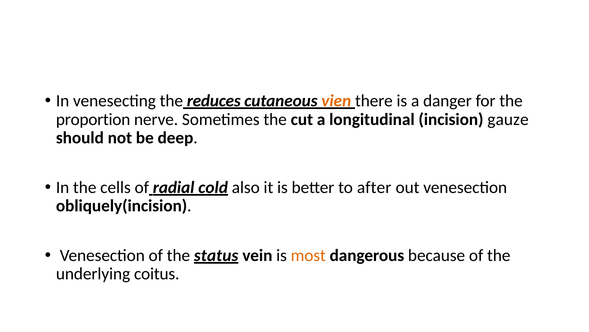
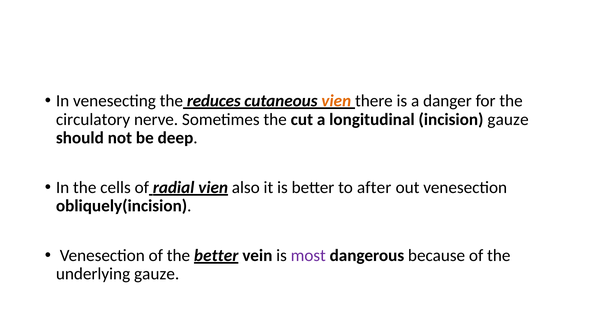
proportion: proportion -> circulatory
radial cold: cold -> vien
the status: status -> better
most colour: orange -> purple
underlying coitus: coitus -> gauze
